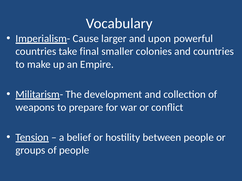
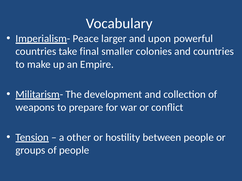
Cause: Cause -> Peace
belief: belief -> other
